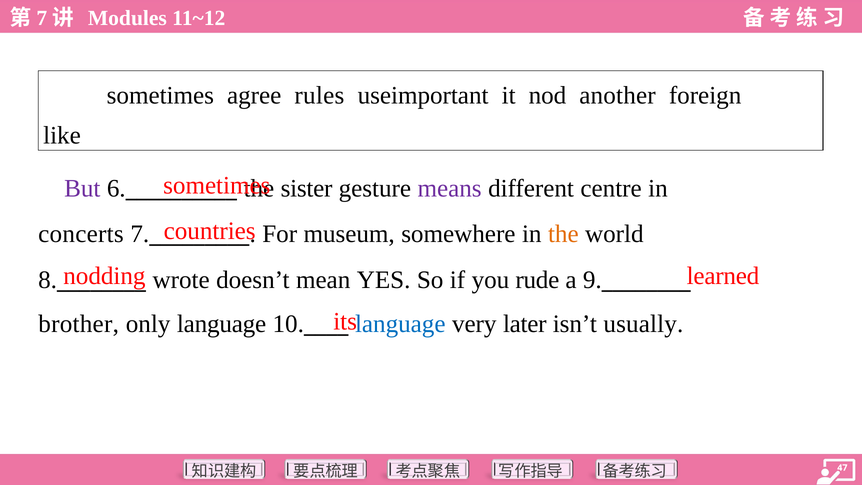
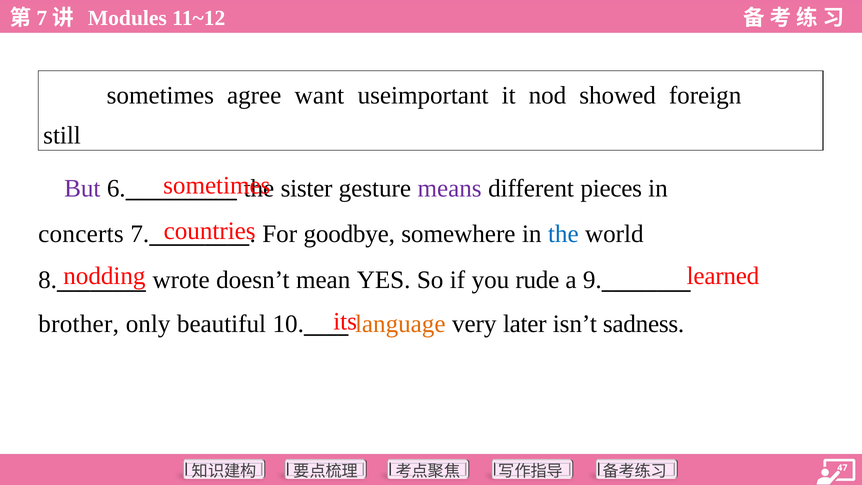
rules: rules -> want
another: another -> showed
like: like -> still
centre: centre -> pieces
museum: museum -> goodbye
the at (563, 234) colour: orange -> blue
only language: language -> beautiful
language at (400, 324) colour: blue -> orange
usually: usually -> sadness
